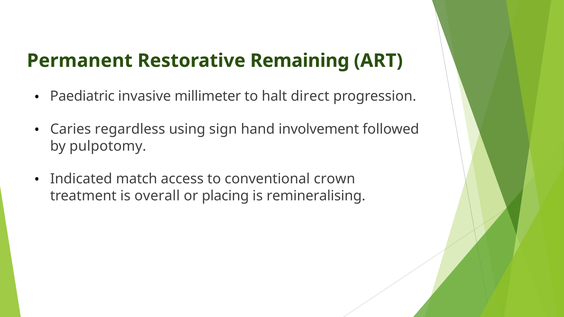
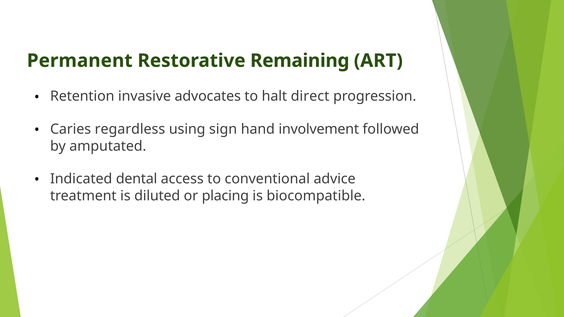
Paediatric: Paediatric -> Retention
millimeter: millimeter -> advocates
pulpotomy: pulpotomy -> amputated
match: match -> dental
crown: crown -> advice
overall: overall -> diluted
remineralising: remineralising -> biocompatible
